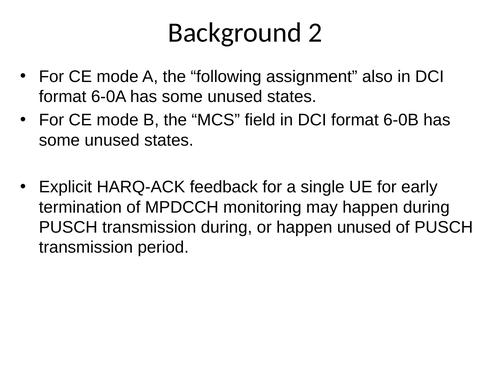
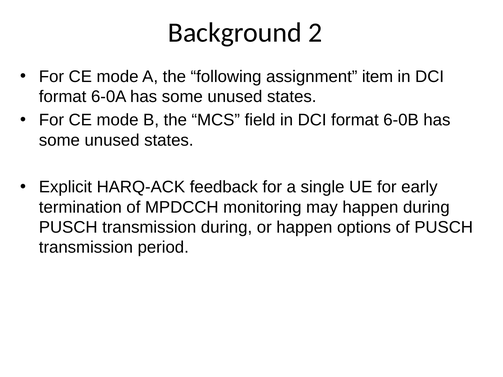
also: also -> item
happen unused: unused -> options
